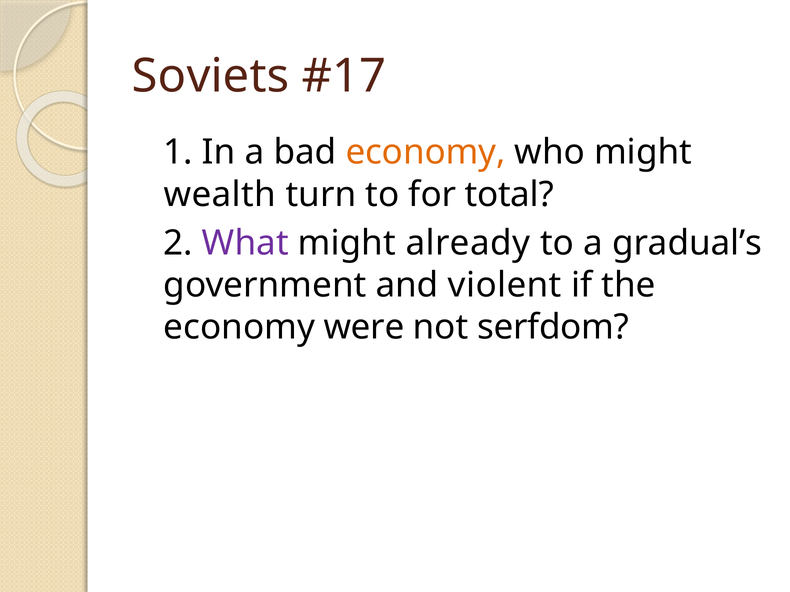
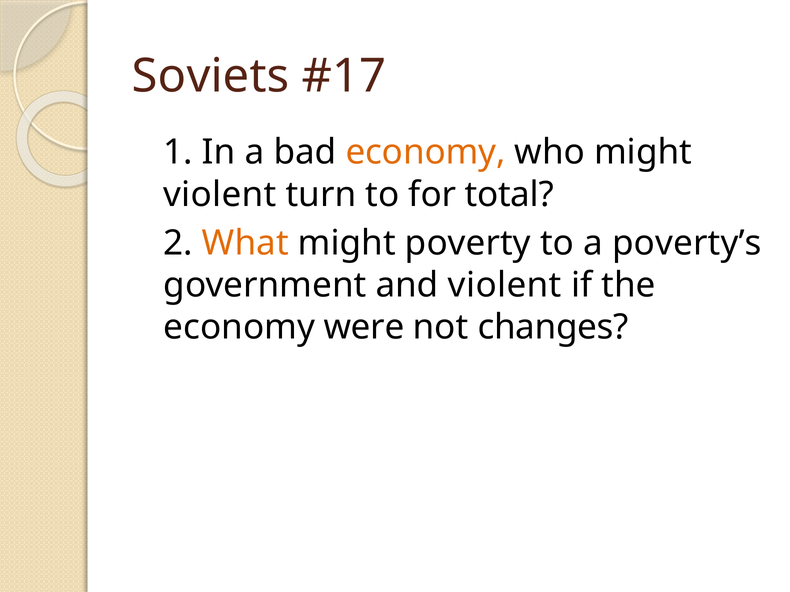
wealth at (220, 195): wealth -> violent
What colour: purple -> orange
already: already -> poverty
gradual’s: gradual’s -> poverty’s
serfdom: serfdom -> changes
